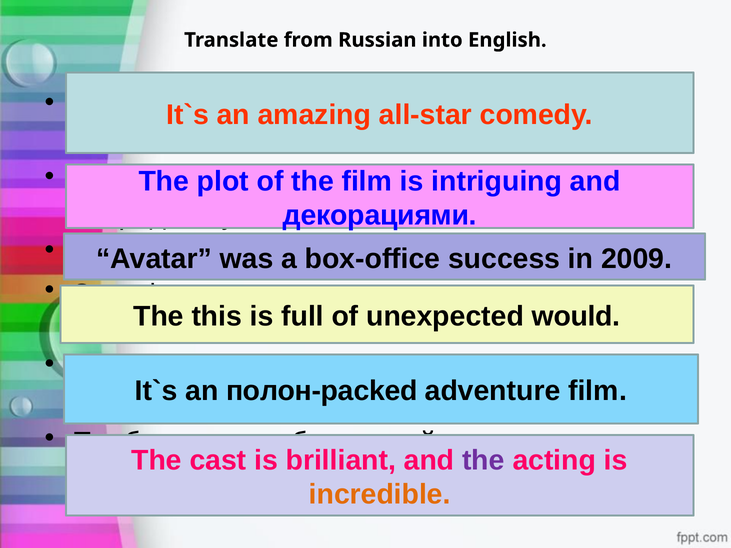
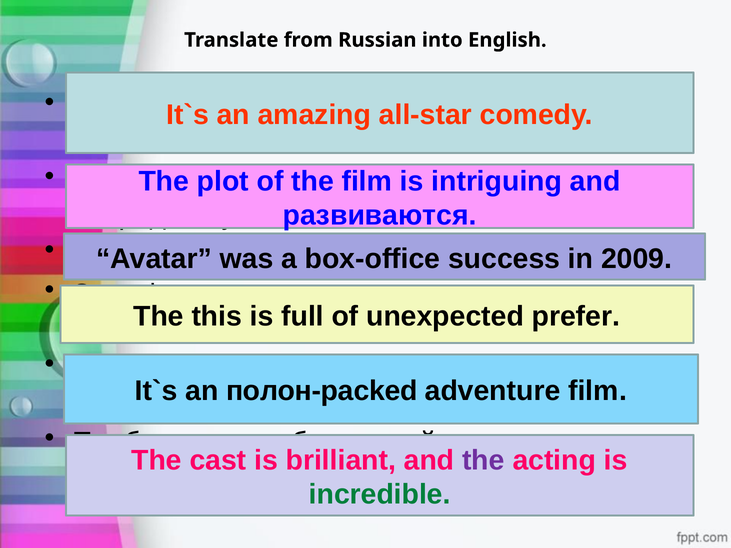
декорациями: декорациями -> развиваются
would: would -> prefer
incredible colour: orange -> green
